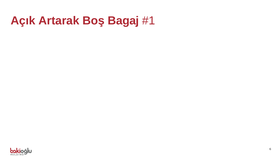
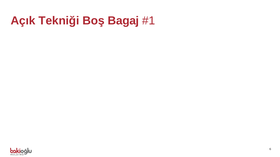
Artarak: Artarak -> Tekniği
